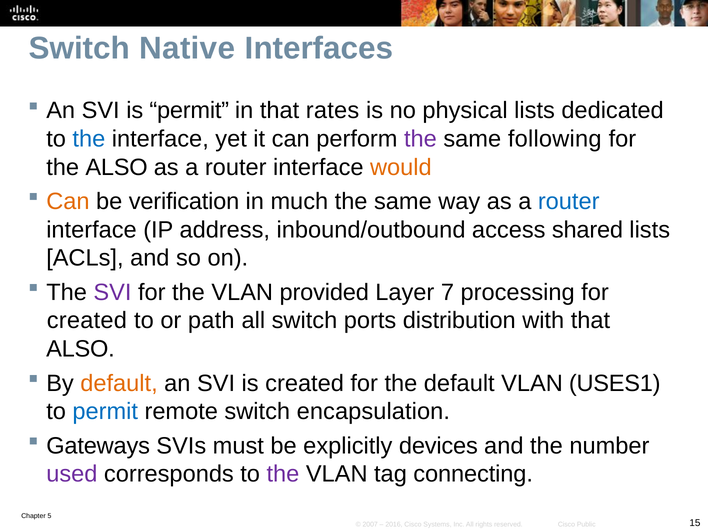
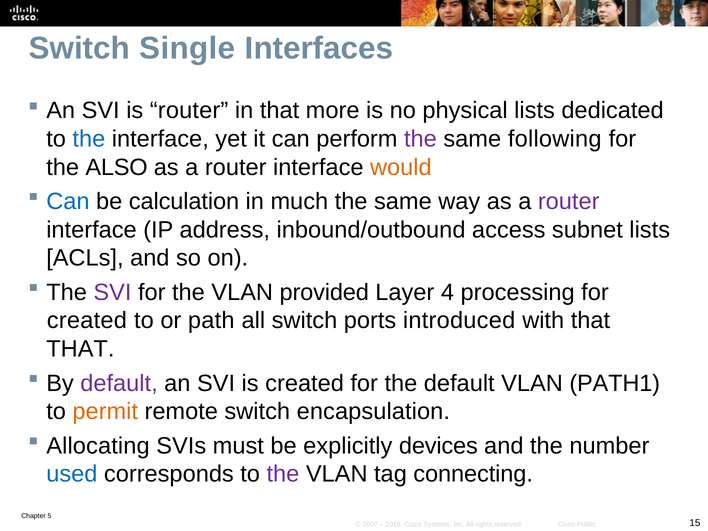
Native: Native -> Single
is permit: permit -> router
rates: rates -> more
Can at (68, 201) colour: orange -> blue
verification: verification -> calculation
router at (569, 201) colour: blue -> purple
shared: shared -> subnet
7: 7 -> 4
distribution: distribution -> introduced
ALSO at (80, 349): ALSO -> THAT
default at (119, 383) colour: orange -> purple
USES1: USES1 -> PATH1
permit at (105, 412) colour: blue -> orange
Gateways: Gateways -> Allocating
used colour: purple -> blue
